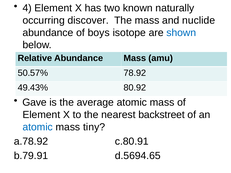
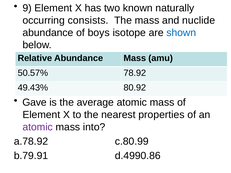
4: 4 -> 9
discover: discover -> consists
backstreet: backstreet -> properties
atomic at (38, 127) colour: blue -> purple
tiny: tiny -> into
c.80.91: c.80.91 -> c.80.99
d.5694.65: d.5694.65 -> d.4990.86
